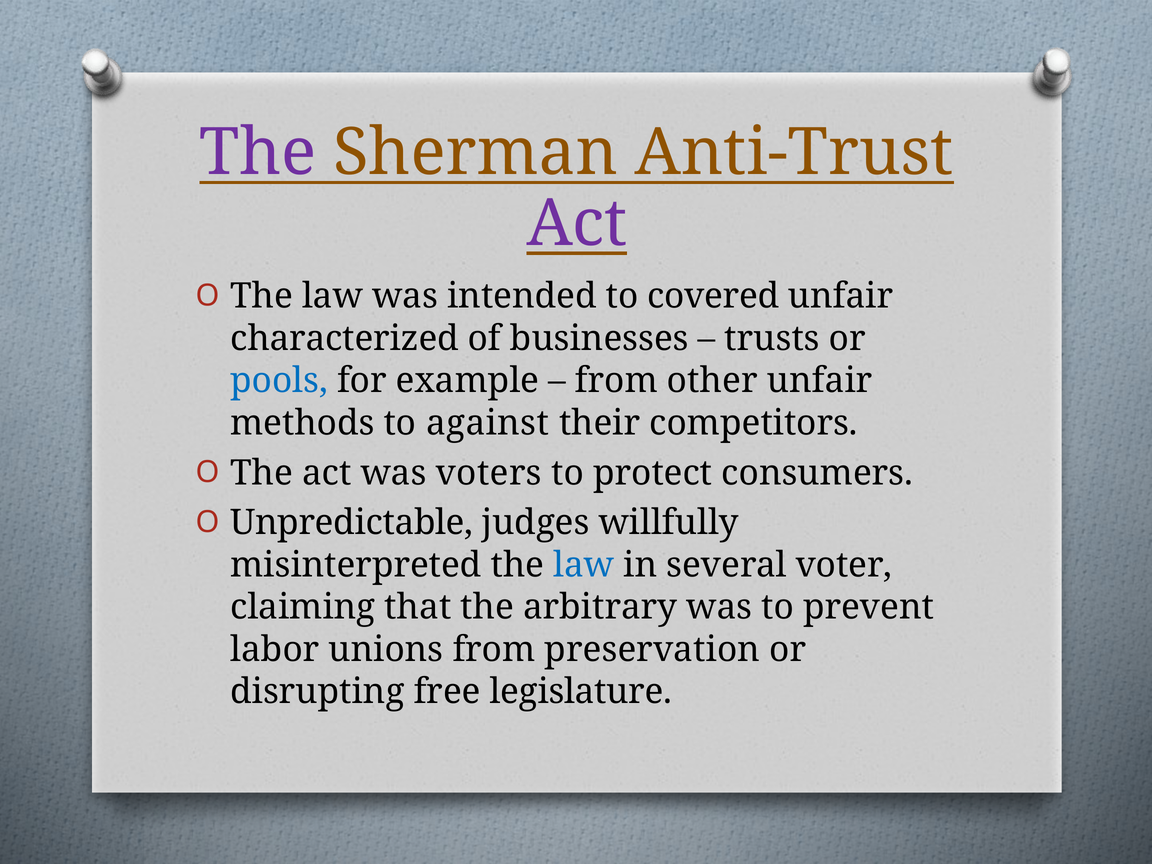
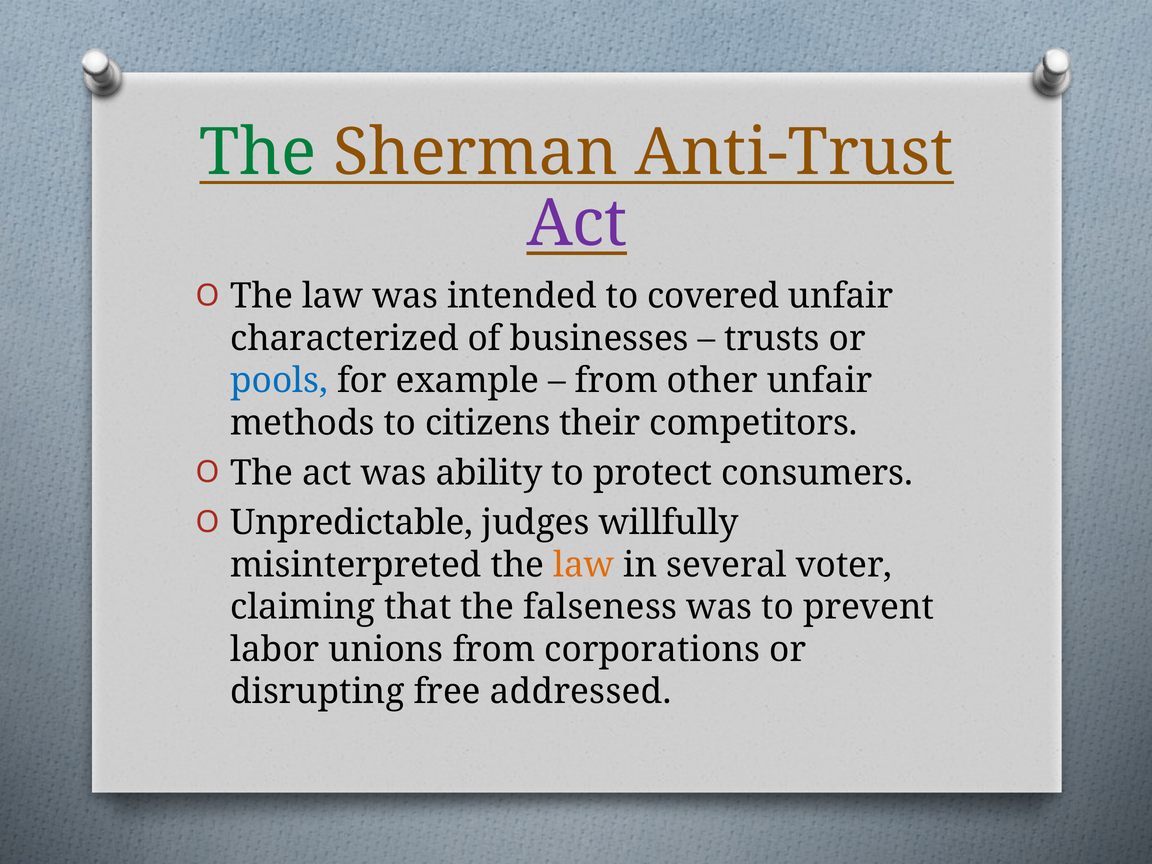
The at (258, 153) colour: purple -> green
against: against -> citizens
voters: voters -> ability
law at (584, 565) colour: blue -> orange
arbitrary: arbitrary -> falseness
preservation: preservation -> corporations
legislature: legislature -> addressed
